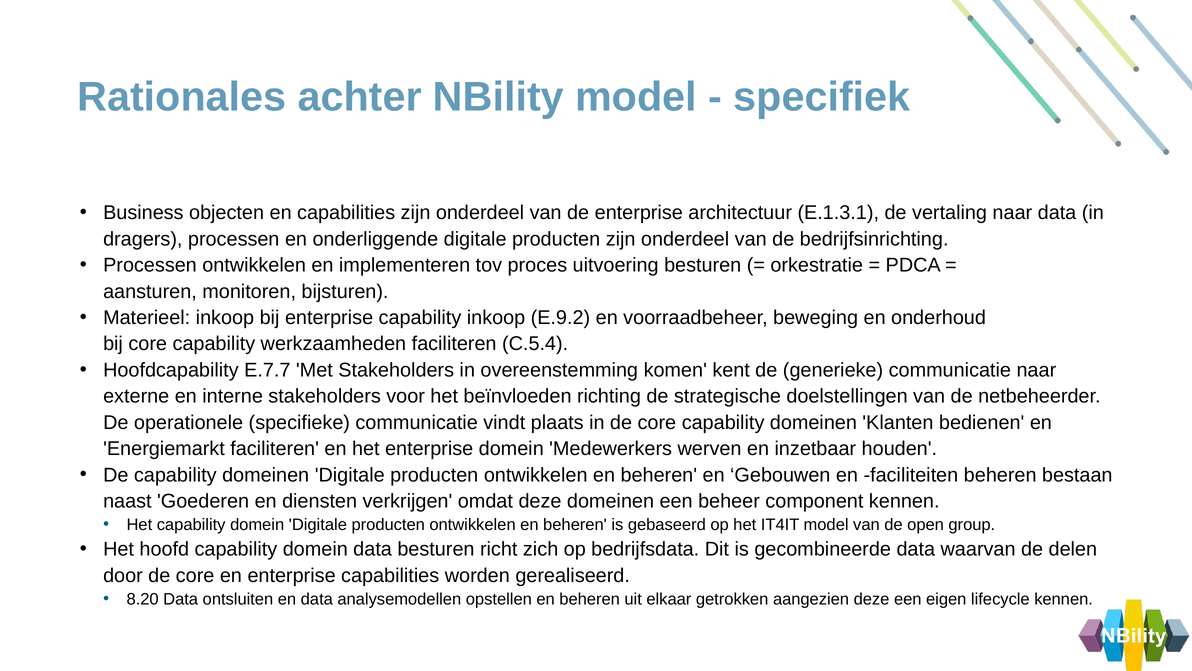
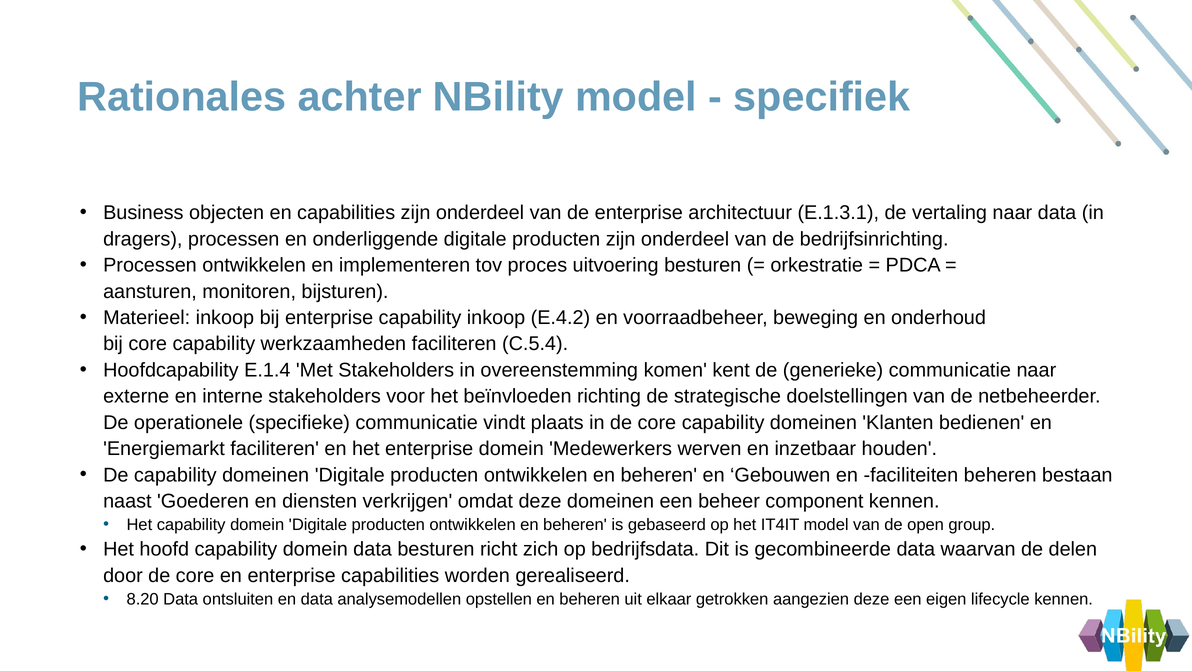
E.9.2: E.9.2 -> E.4.2
E.7.7: E.7.7 -> E.1.4
